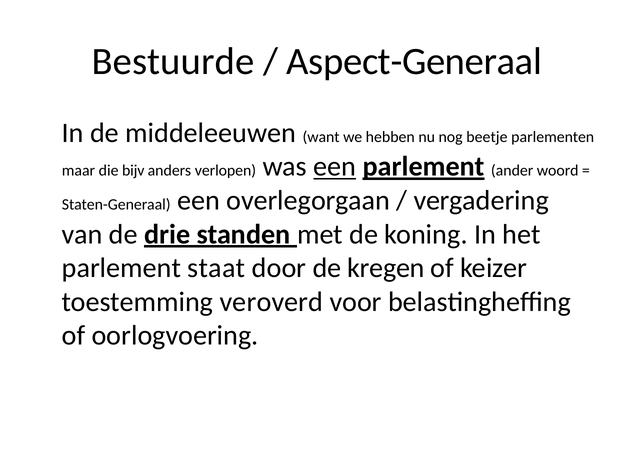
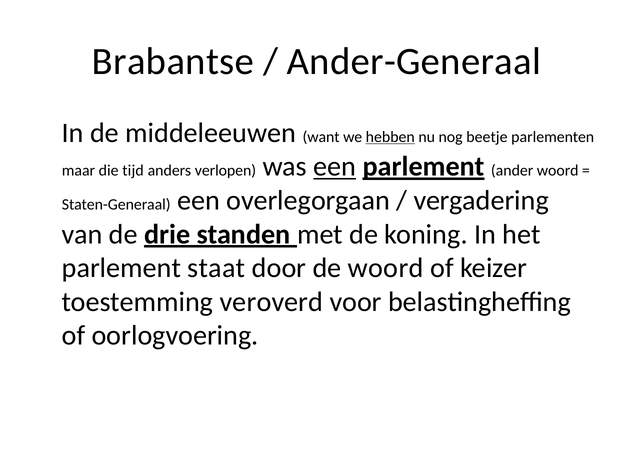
Bestuurde: Bestuurde -> Brabantse
Aspect-Generaal: Aspect-Generaal -> Ander-Generaal
hebben underline: none -> present
bijv: bijv -> tijd
de kregen: kregen -> woord
